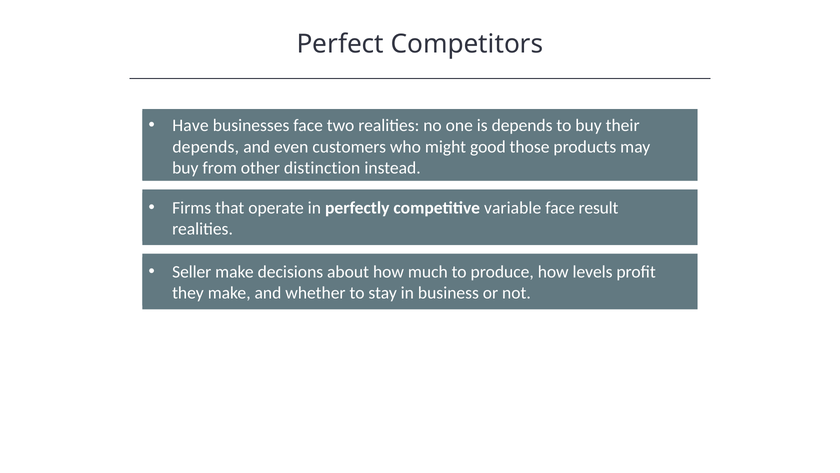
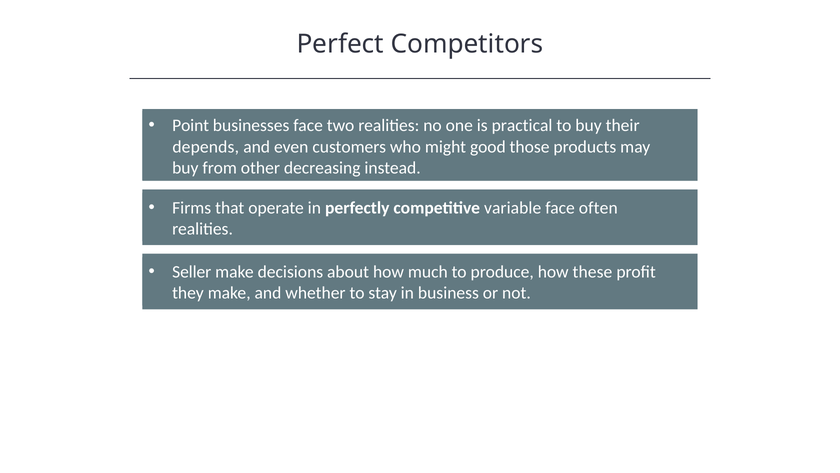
Have: Have -> Point
is depends: depends -> practical
distinction: distinction -> decreasing
result: result -> often
levels: levels -> these
